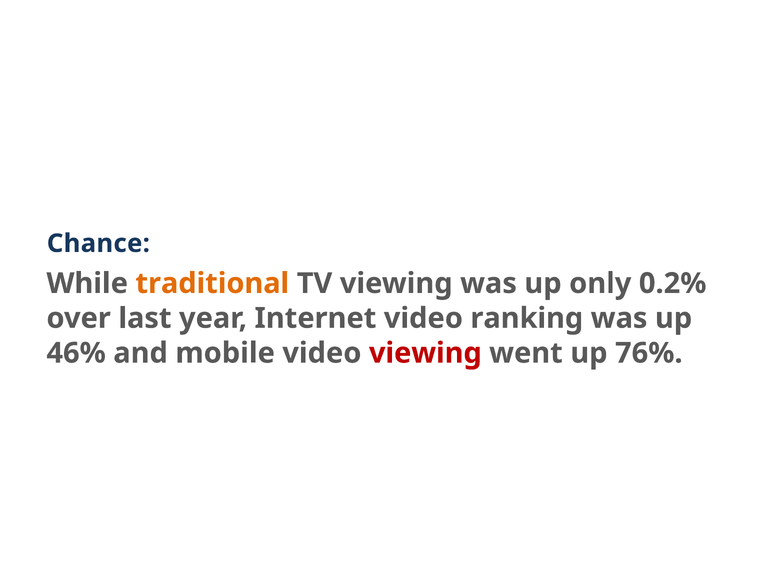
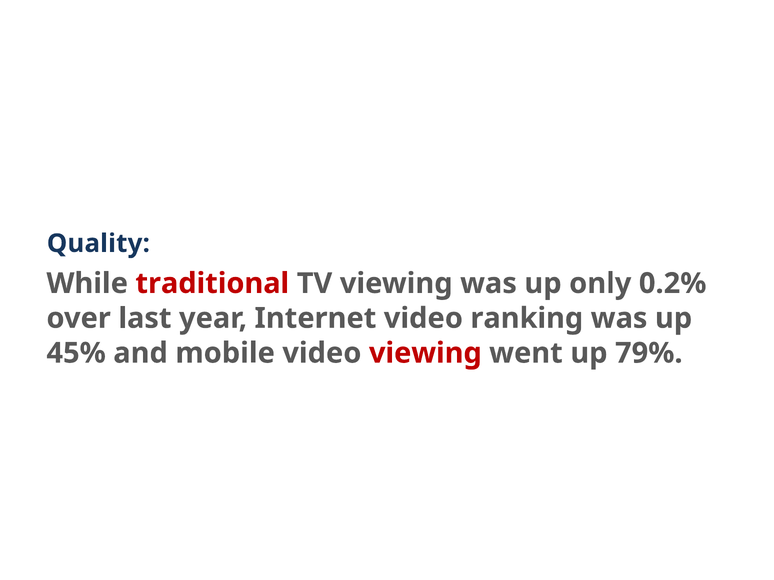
Chance: Chance -> Quality
traditional colour: orange -> red
46%: 46% -> 45%
76%: 76% -> 79%
